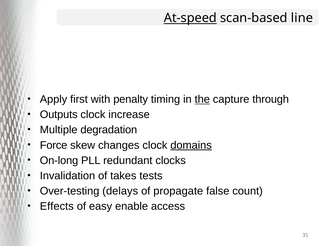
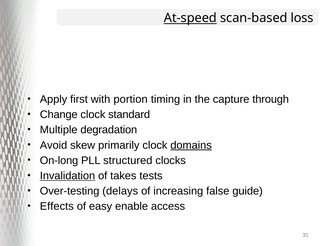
line: line -> loss
penalty: penalty -> portion
the underline: present -> none
Outputs: Outputs -> Change
increase: increase -> standard
Force: Force -> Avoid
changes: changes -> primarily
redundant: redundant -> structured
Invalidation underline: none -> present
propagate: propagate -> increasing
count: count -> guide
